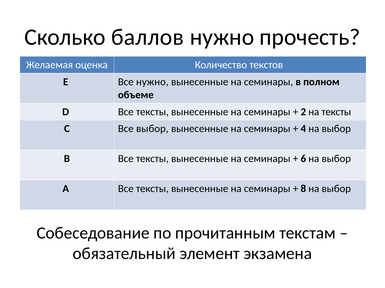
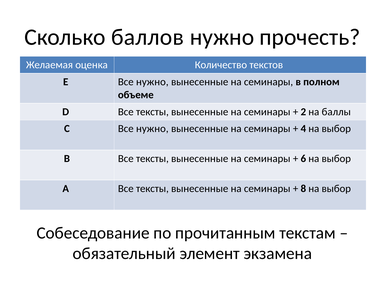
на тексты: тексты -> баллы
С Все выбор: выбор -> нужно
